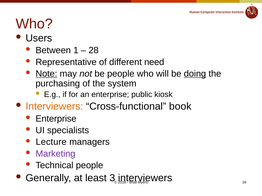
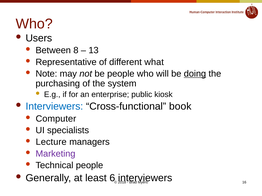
1: 1 -> 8
28: 28 -> 13
need: need -> what
Note underline: present -> none
Interviewers at (54, 107) colour: orange -> blue
Enterprise at (56, 119): Enterprise -> Computer
3: 3 -> 6
